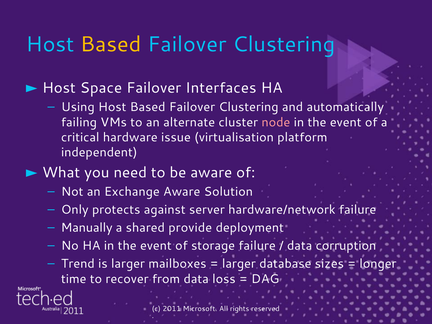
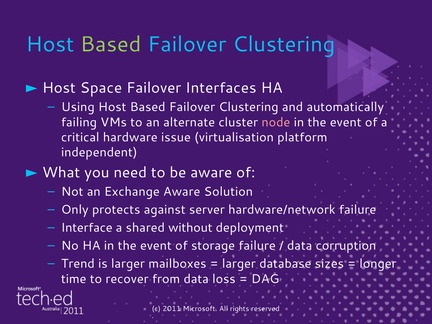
Based at (111, 44) colour: yellow -> light green
Manually: Manually -> Interface
provide: provide -> without
